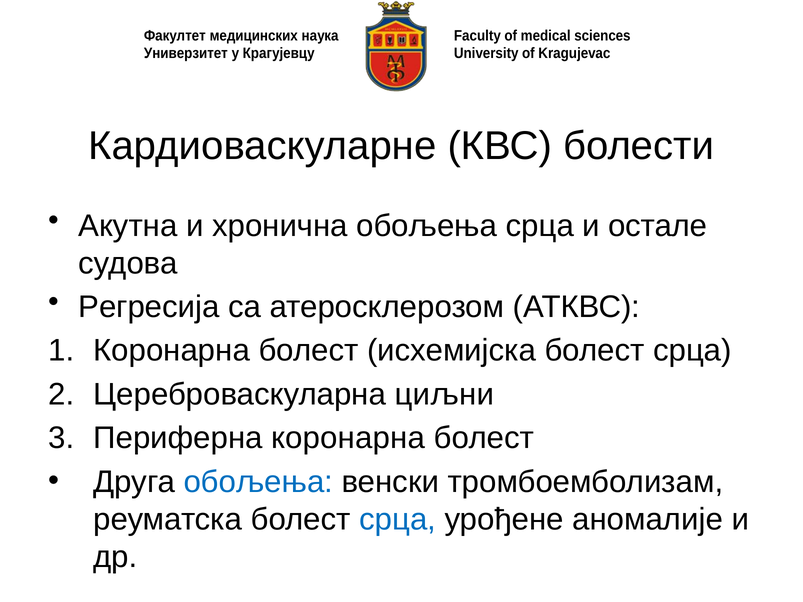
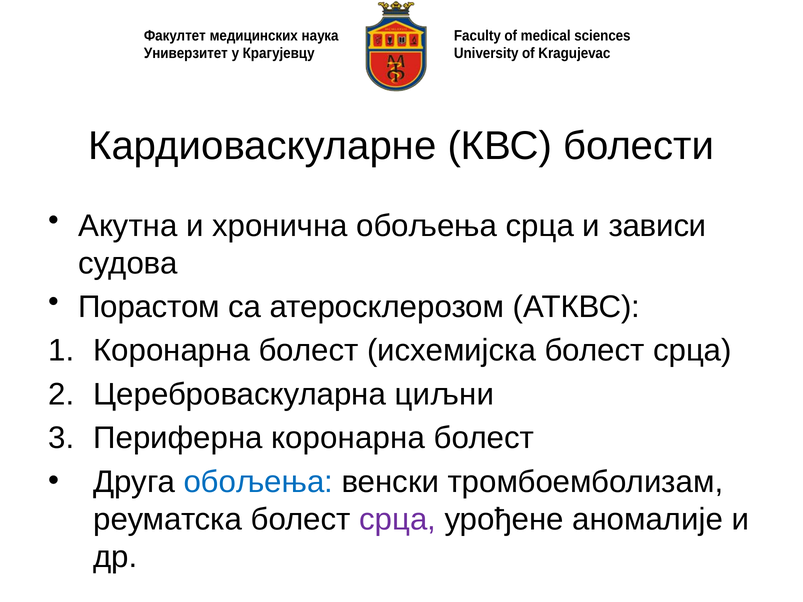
остале: остале -> зависи
Регресија: Регресија -> Порастом
срца at (398, 520) colour: blue -> purple
